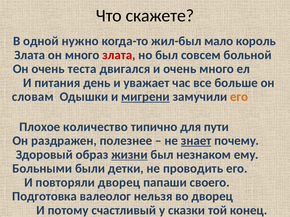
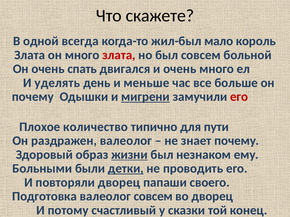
нужно: нужно -> всегда
теста: теста -> спать
питания: питания -> уделять
уважает: уважает -> меньше
словам at (33, 97): словам -> почему
его at (239, 97) colour: orange -> red
раздражен полезнее: полезнее -> валеолог
знает underline: present -> none
детки underline: none -> present
валеолог нельзя: нельзя -> совсем
